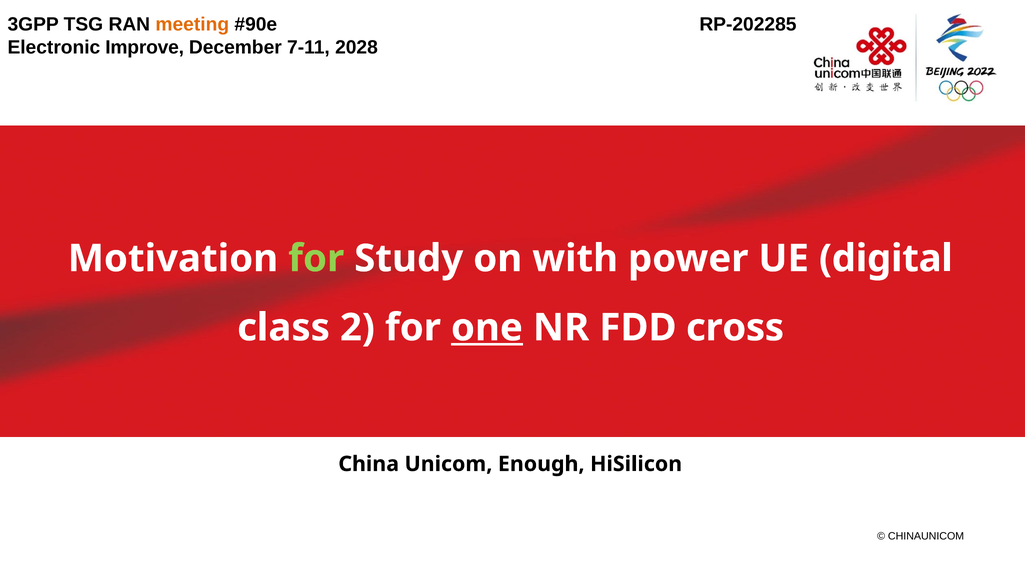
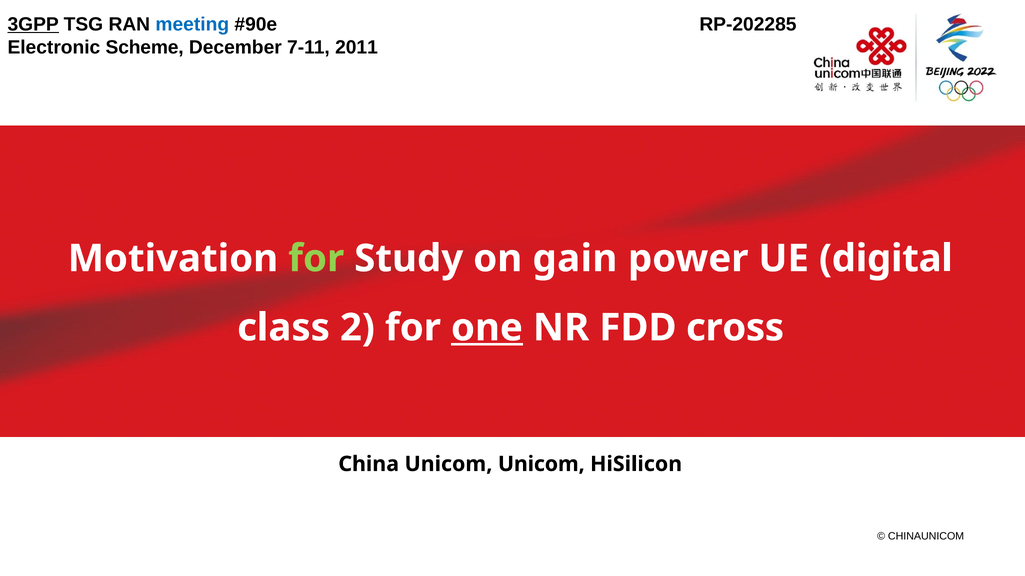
3GPP underline: none -> present
meeting colour: orange -> blue
Improve: Improve -> Scheme
2028: 2028 -> 2011
with: with -> gain
Unicom Enough: Enough -> Unicom
